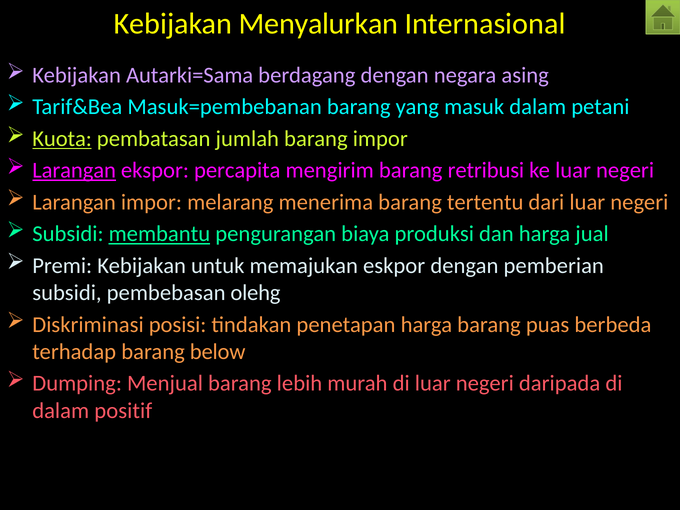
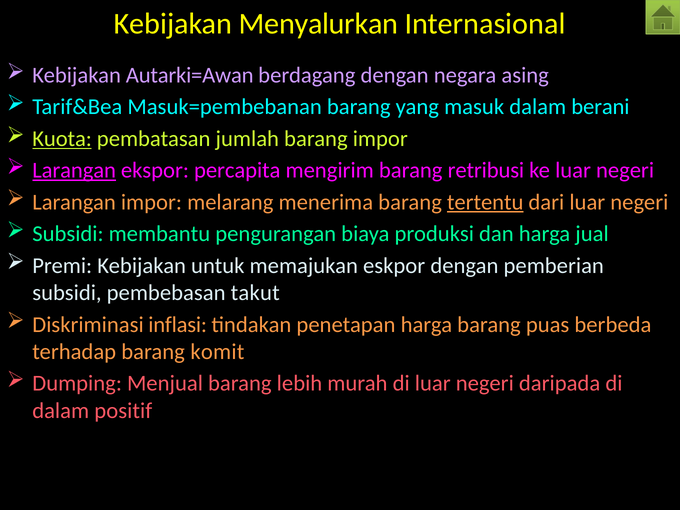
Autarki=Sama: Autarki=Sama -> Autarki=Awan
petani: petani -> berani
tertentu underline: none -> present
membantu underline: present -> none
olehg: olehg -> takut
posisi: posisi -> inflasi
below: below -> komit
